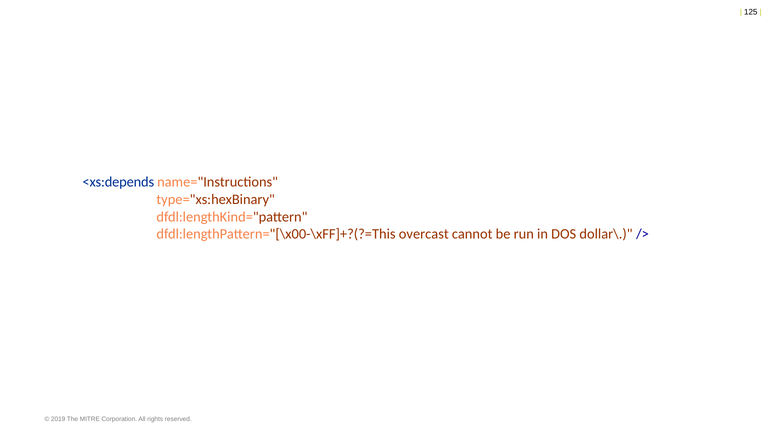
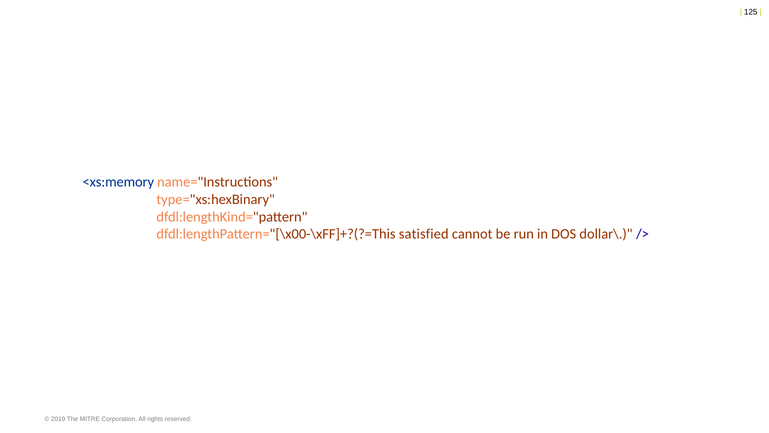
<xs:depends: <xs:depends -> <xs:memory
overcast: overcast -> satisfied
